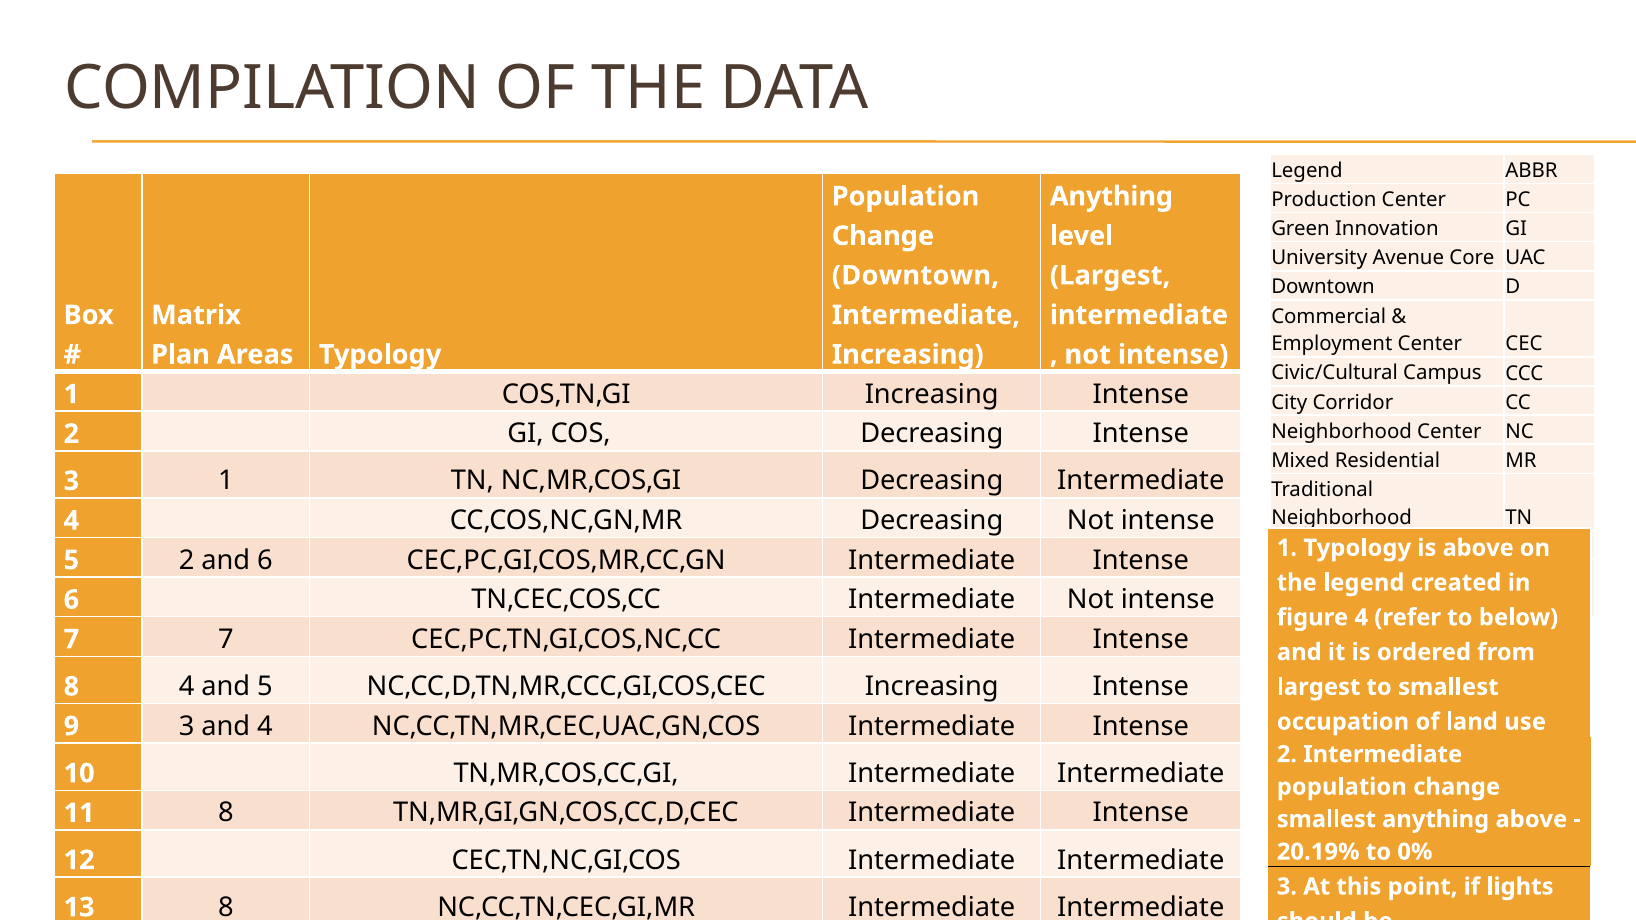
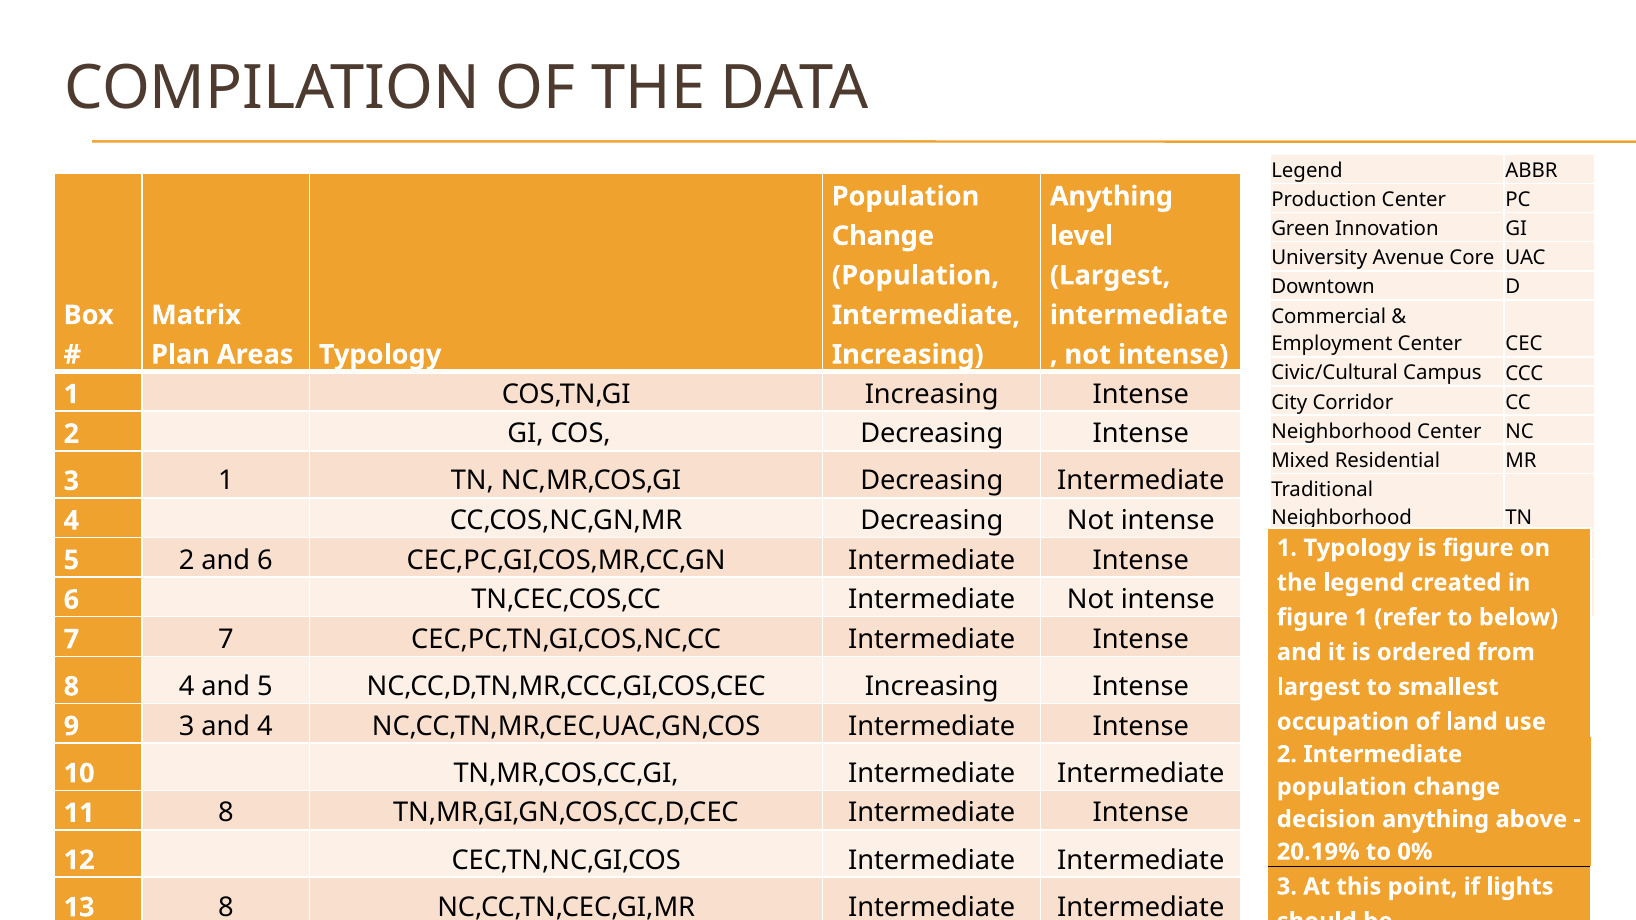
Downtown at (915, 276): Downtown -> Population
above at (1478, 548): above -> figure
figure 4: 4 -> 1
smallest at (1326, 820): smallest -> decision
